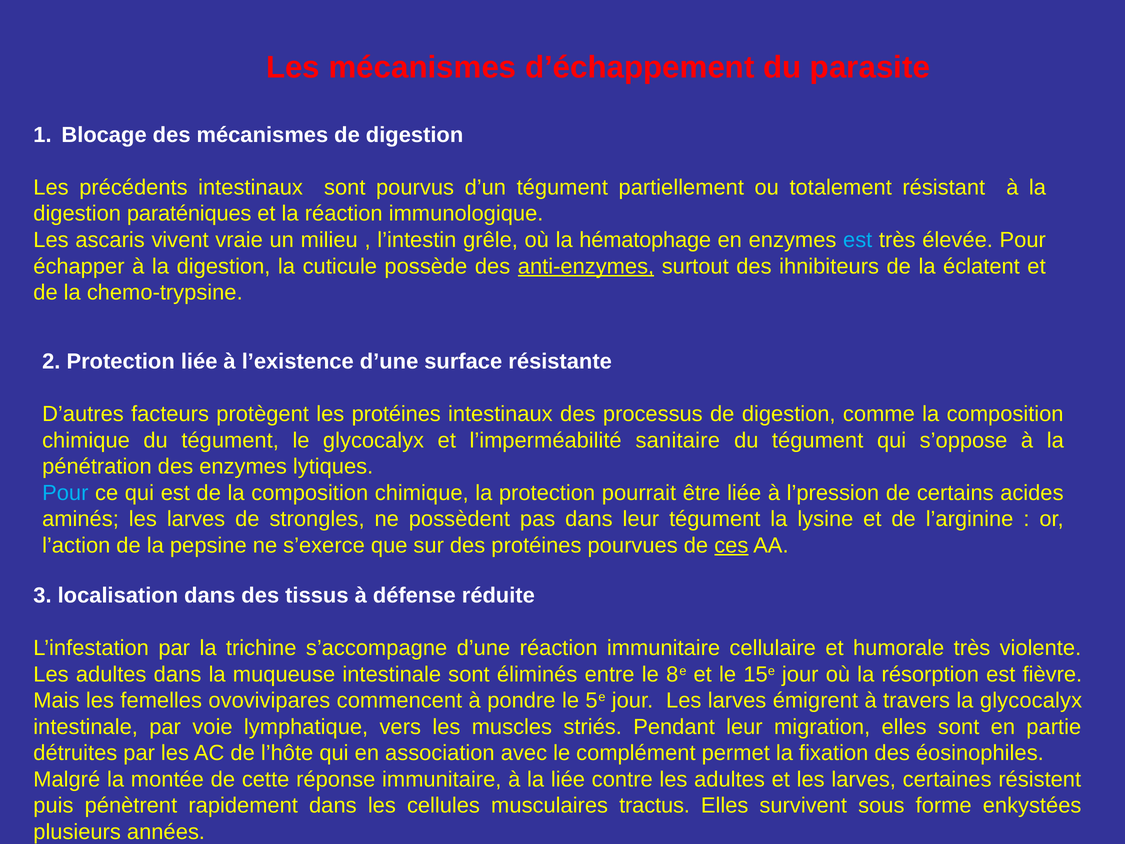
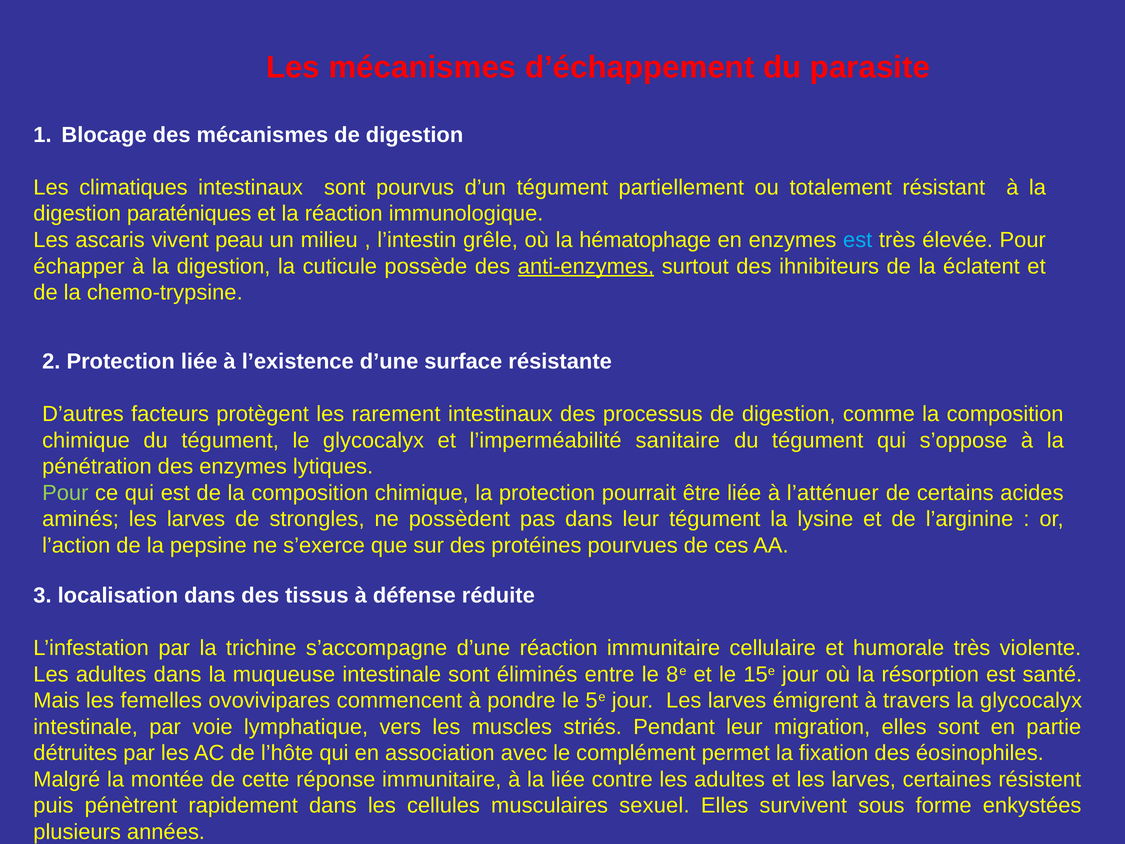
précédents: précédents -> climatiques
vraie: vraie -> peau
les protéines: protéines -> rarement
Pour at (65, 493) colour: light blue -> light green
l’pression: l’pression -> l’atténuer
ces underline: present -> none
fièvre: fièvre -> santé
tractus: tractus -> sexuel
